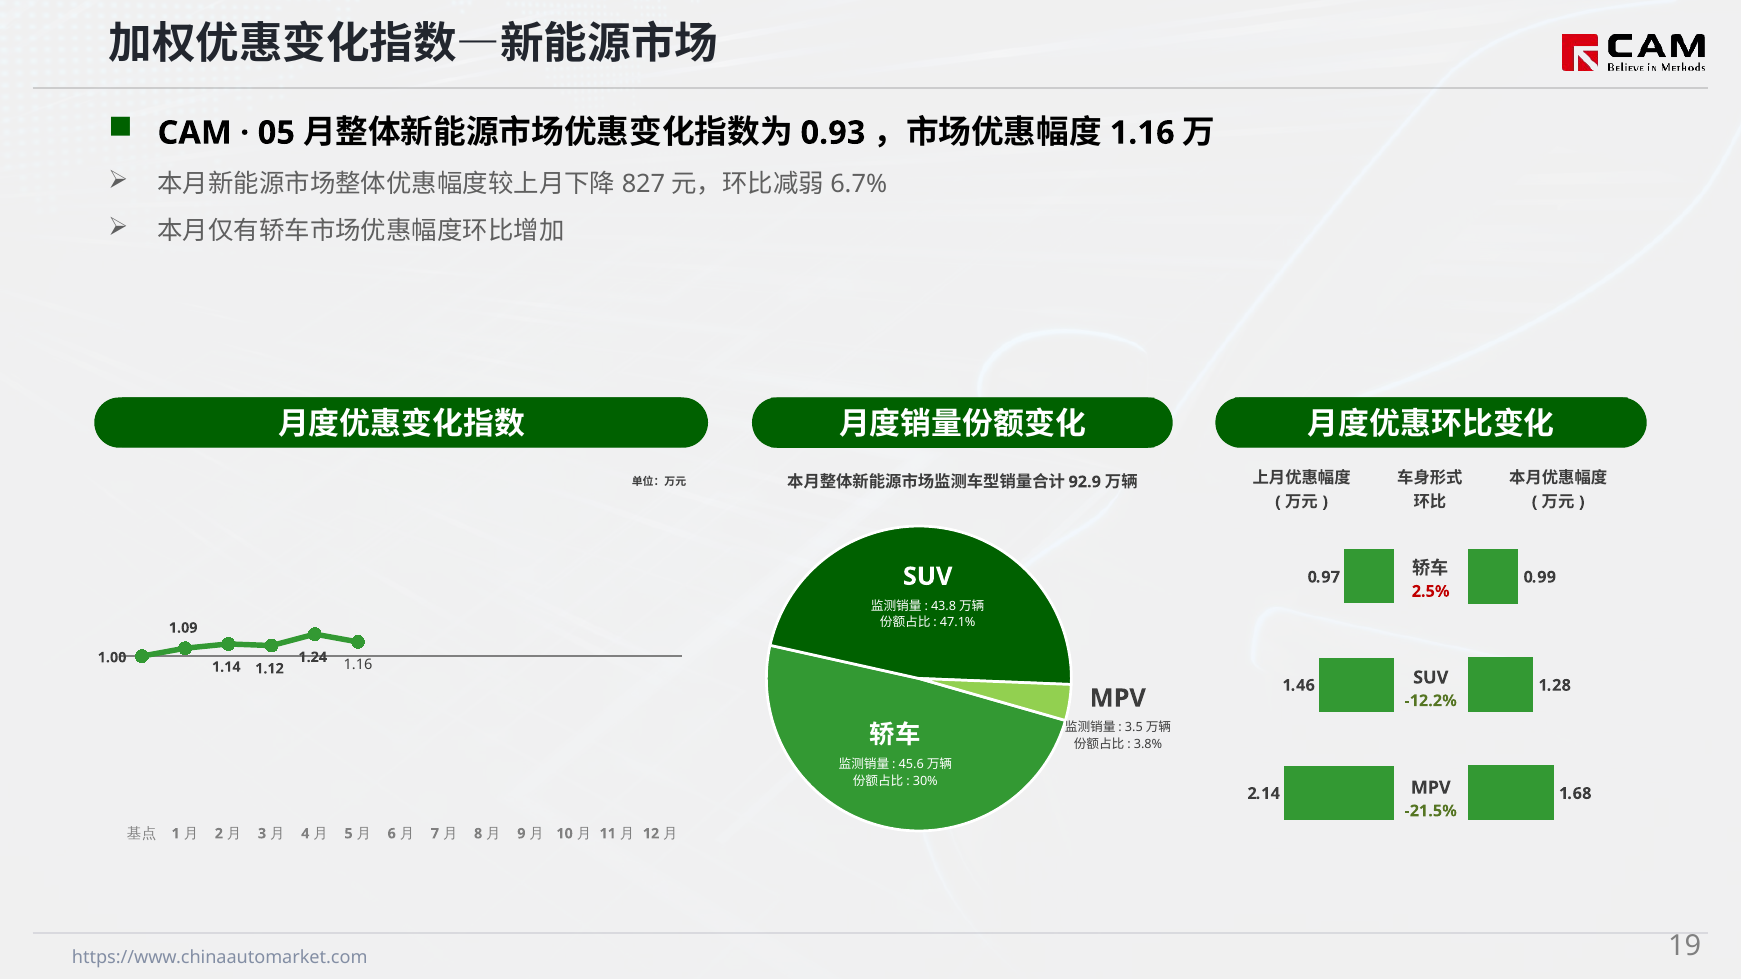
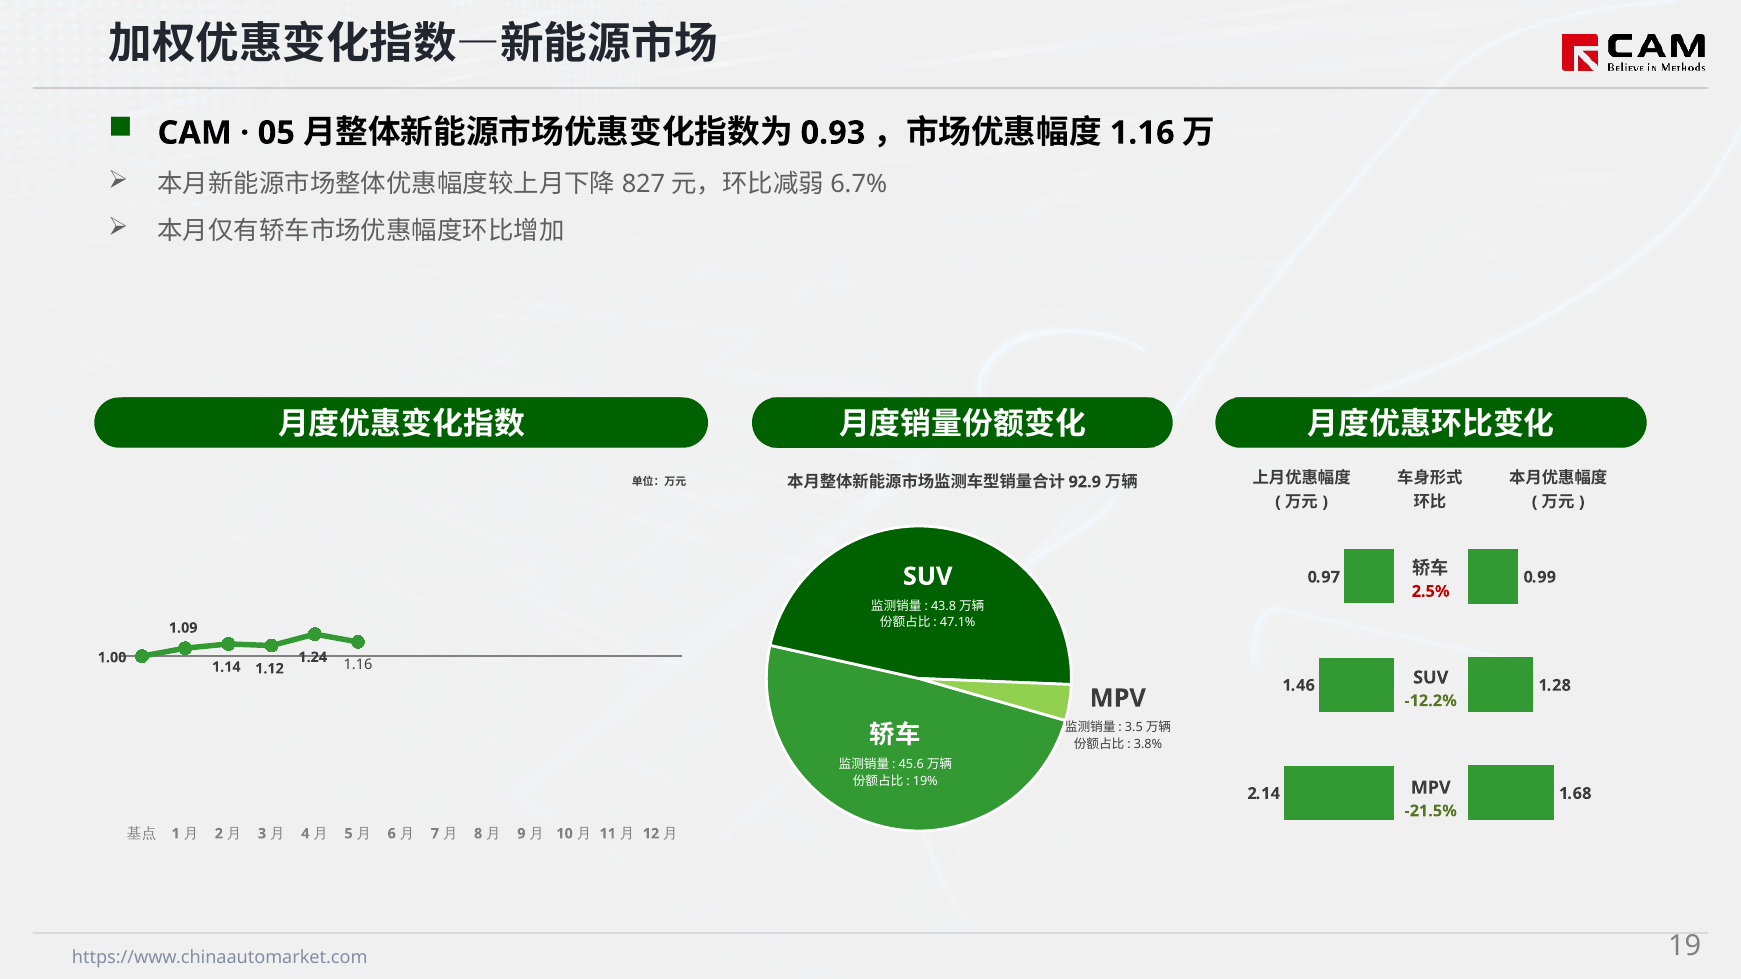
30%: 30% -> 19%
